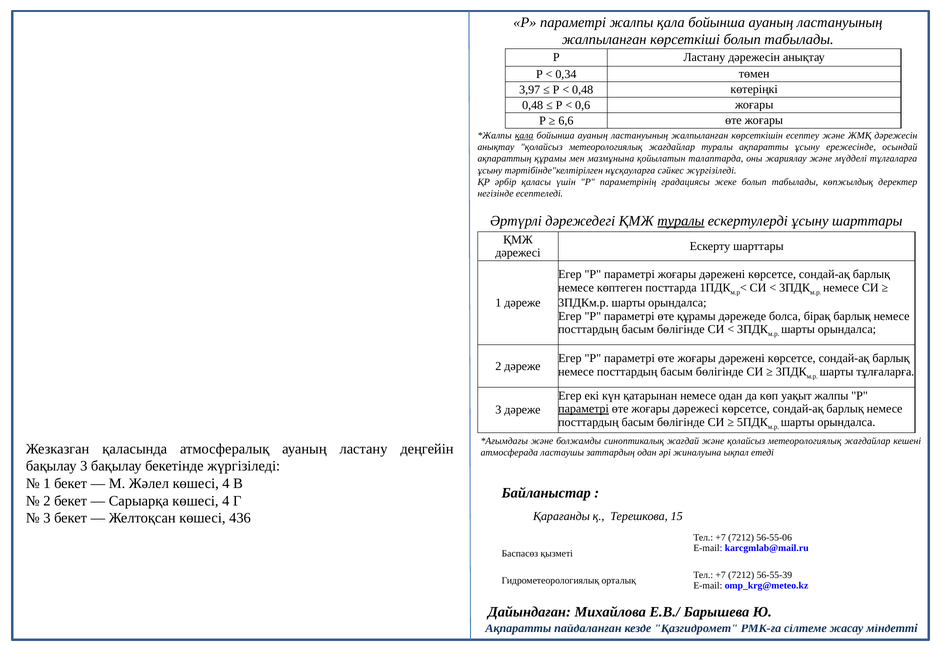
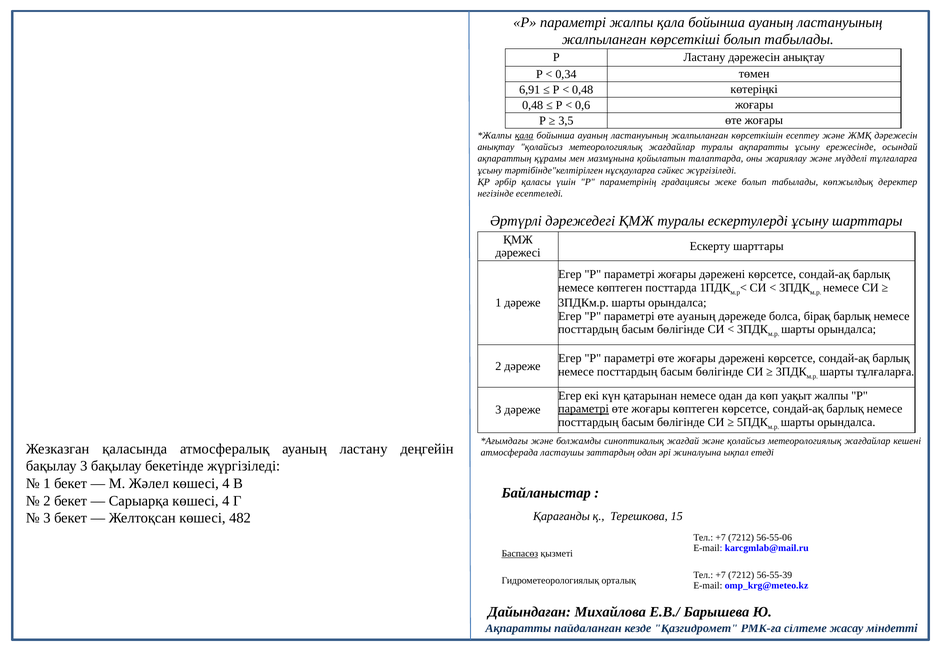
3,97: 3,97 -> 6,91
6,6: 6,6 -> 3,5
туралы at (681, 221) underline: present -> none
өте құрамы: құрамы -> ауаның
жоғары дәрежесі: дәрежесі -> көптеген
436: 436 -> 482
Баспасөз underline: none -> present
